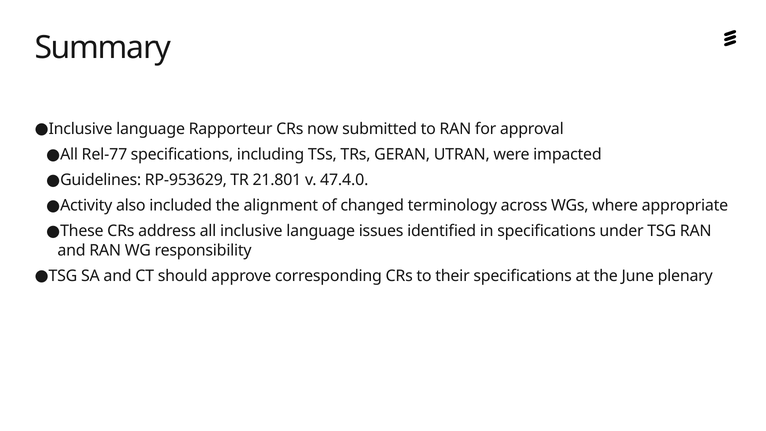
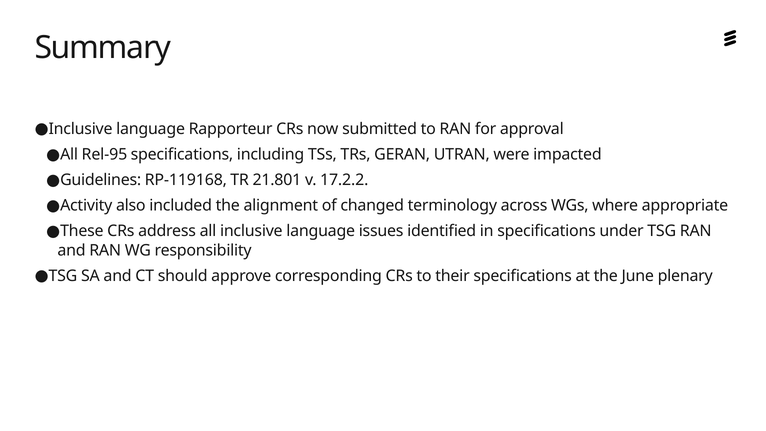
Rel-77: Rel-77 -> Rel-95
RP-953629: RP-953629 -> RP-119168
47.4.0: 47.4.0 -> 17.2.2
